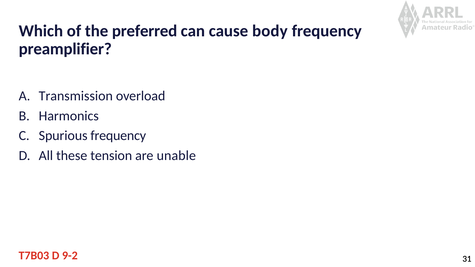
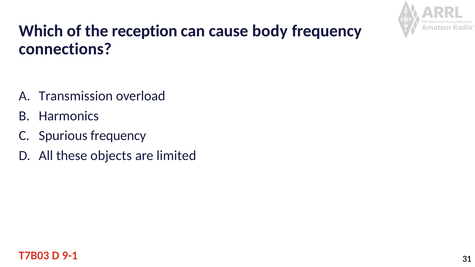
preferred: preferred -> reception
preamplifier: preamplifier -> connections
tension: tension -> objects
unable: unable -> limited
9-2: 9-2 -> 9-1
